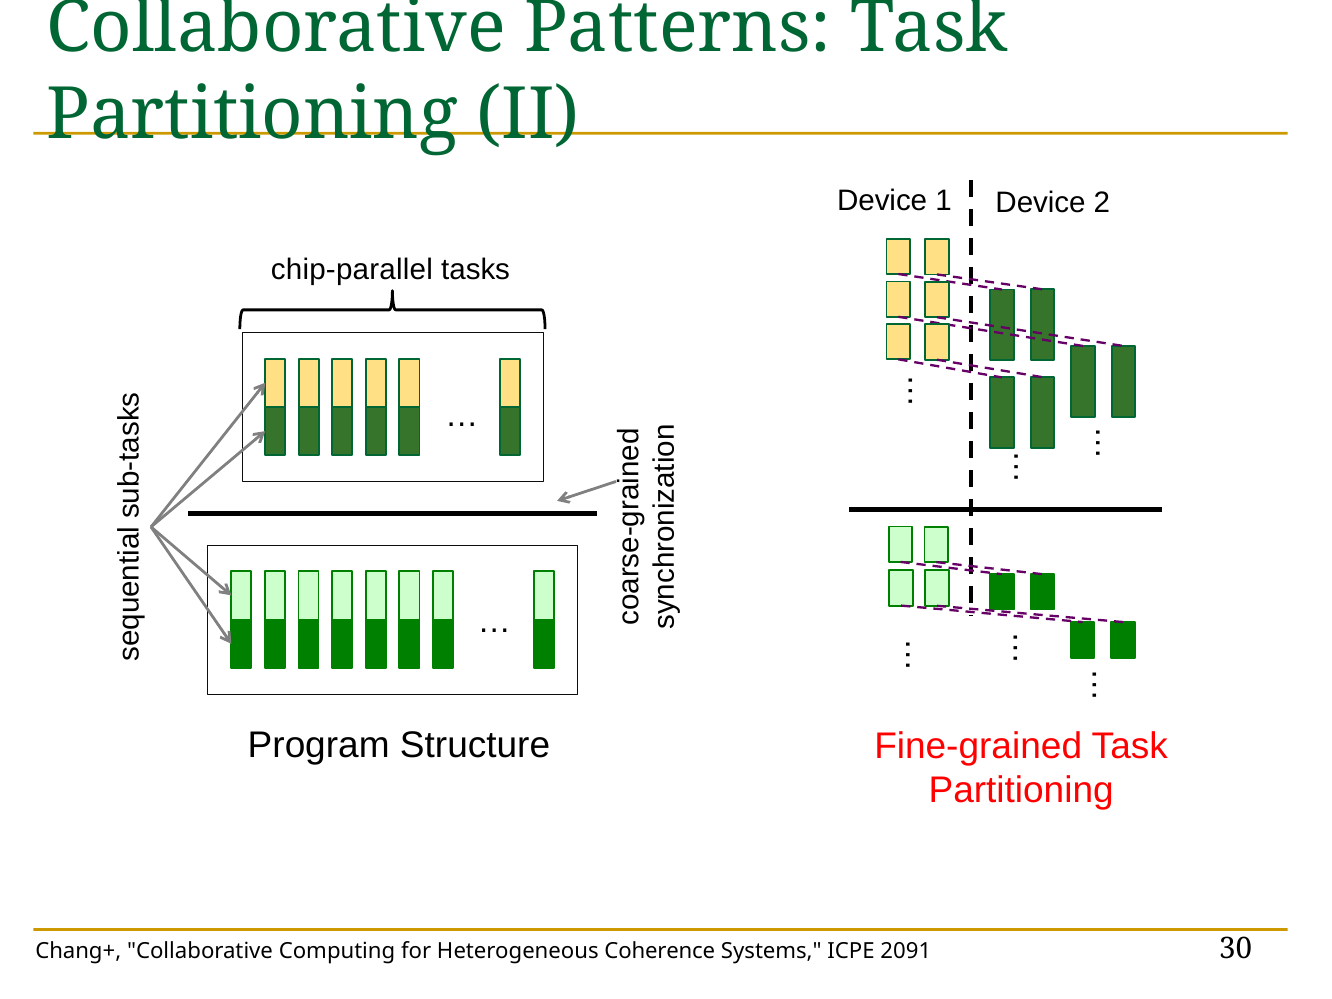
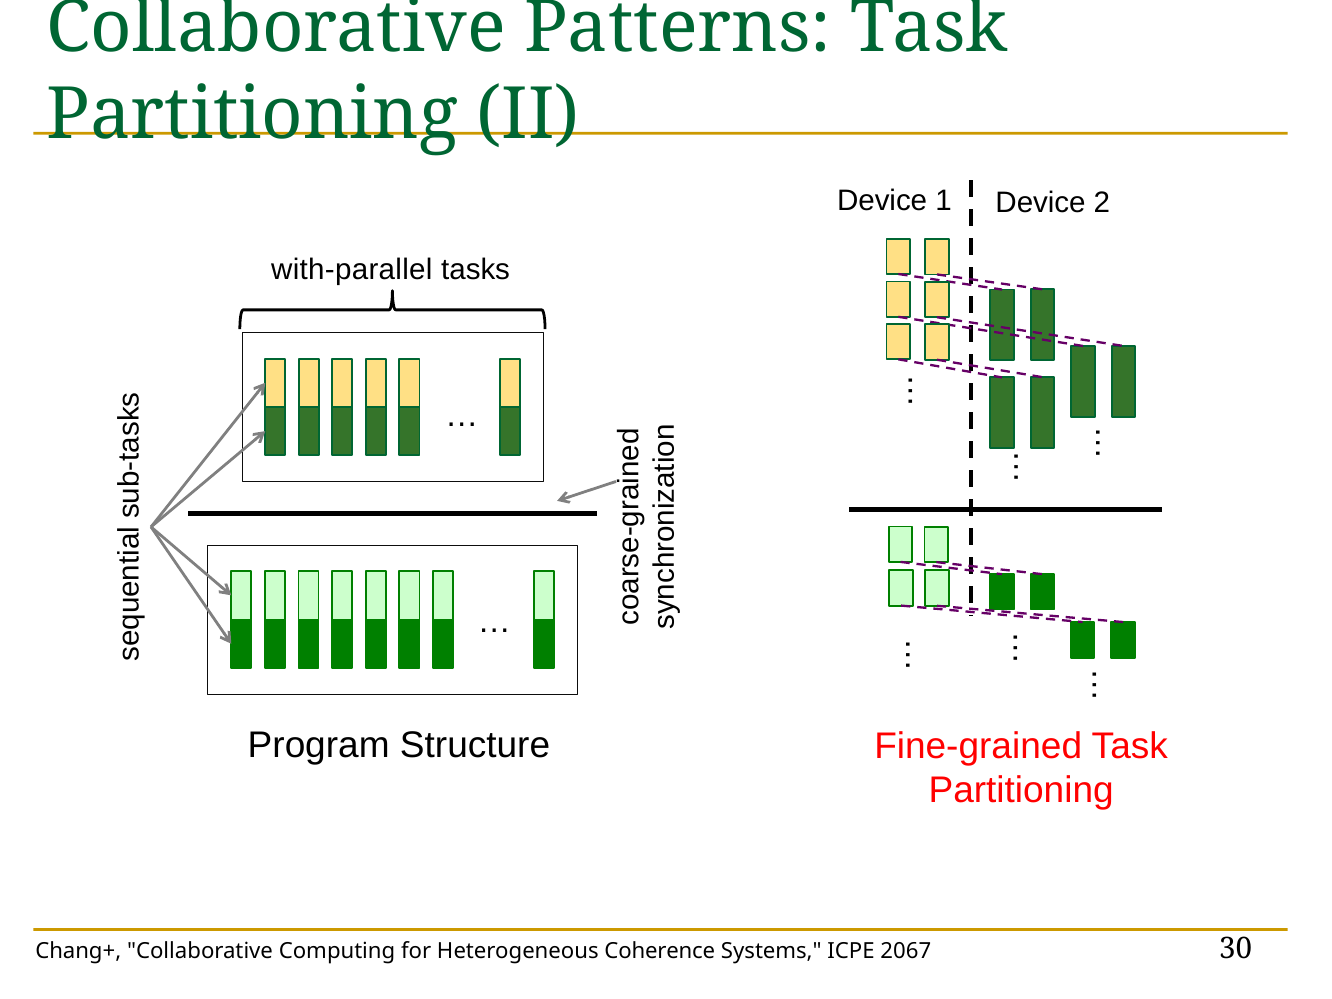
chip-parallel: chip-parallel -> with-parallel
2091: 2091 -> 2067
